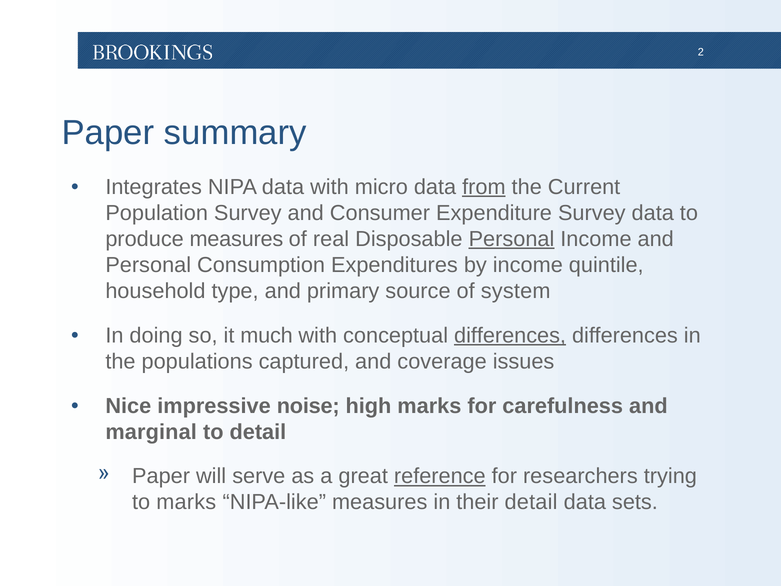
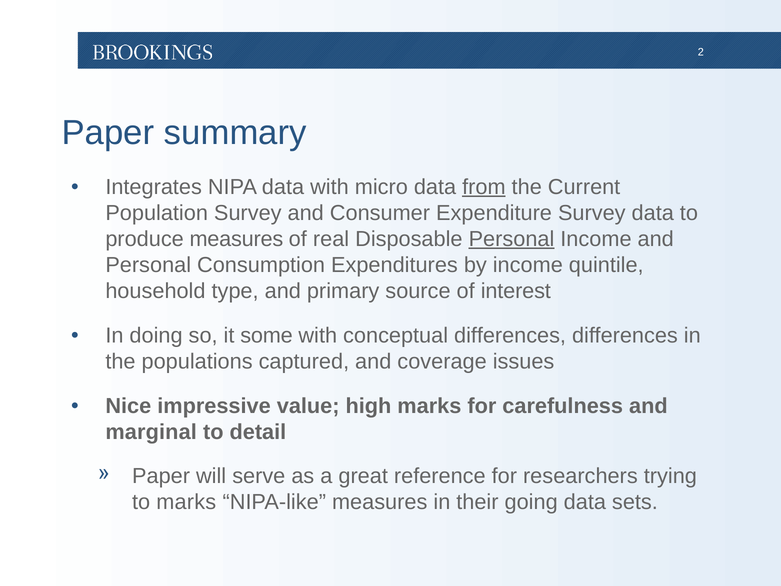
system: system -> interest
much: much -> some
differences at (510, 335) underline: present -> none
noise: noise -> value
reference underline: present -> none
their detail: detail -> going
